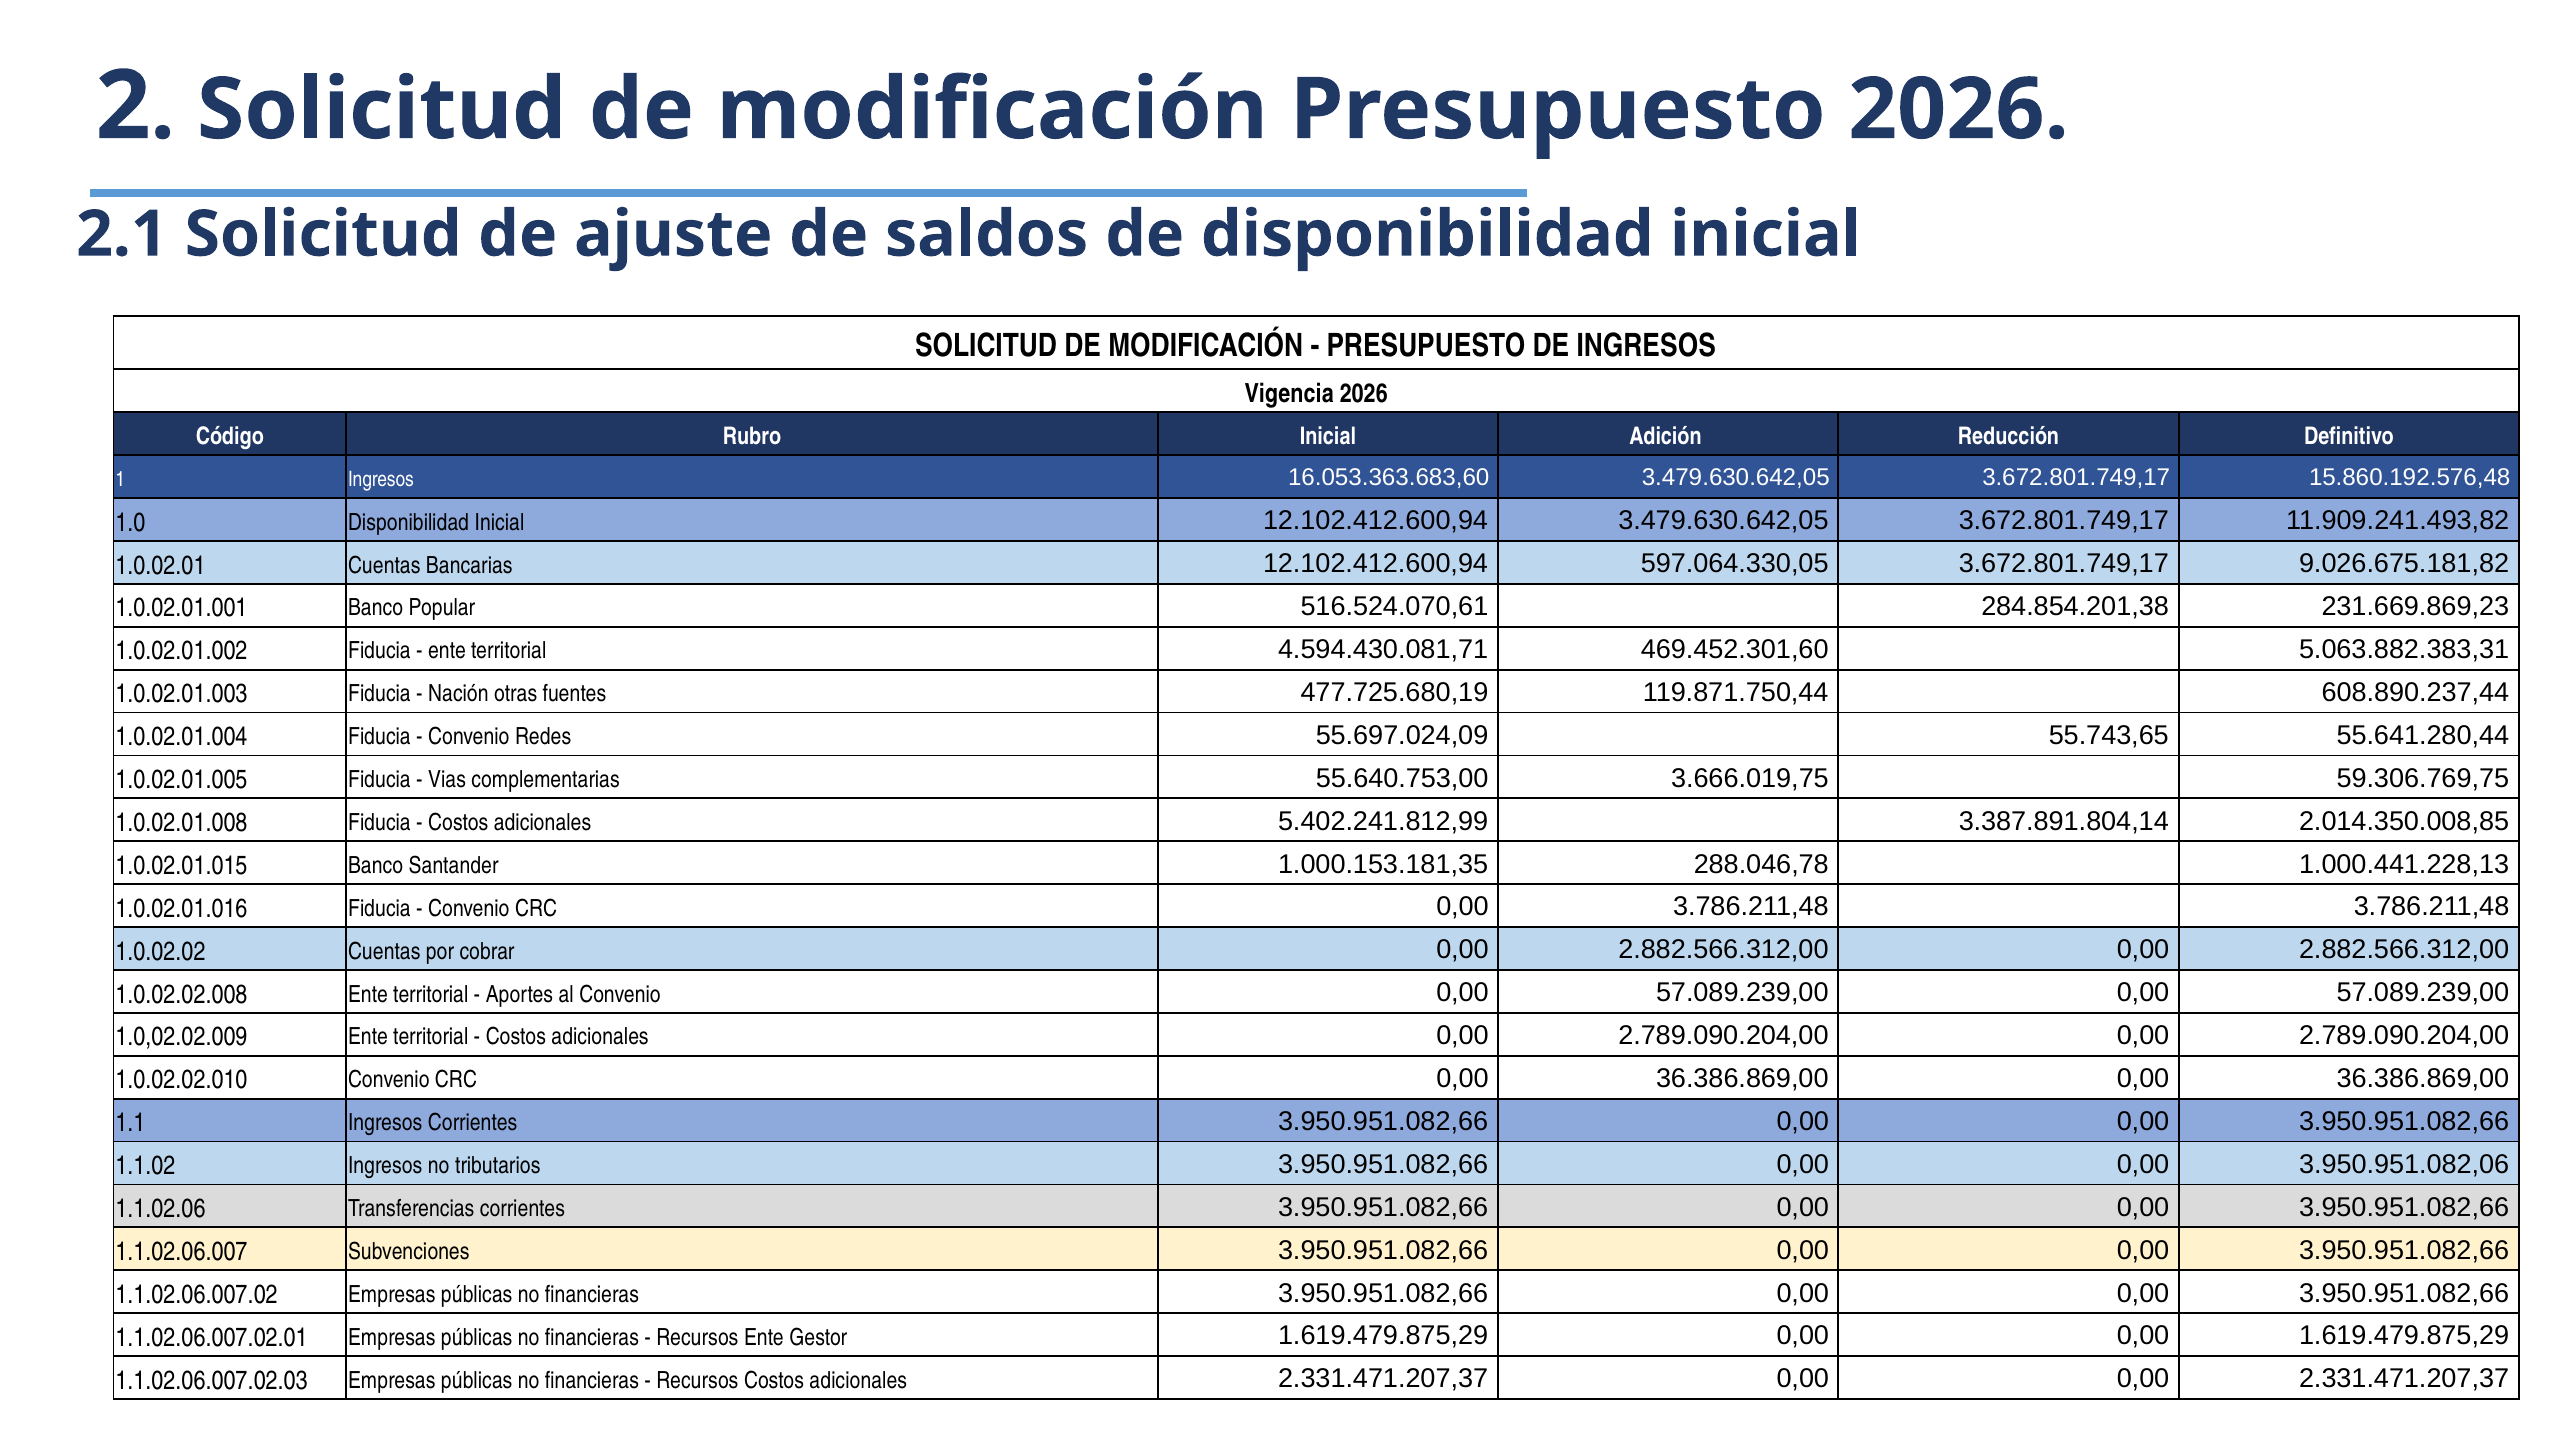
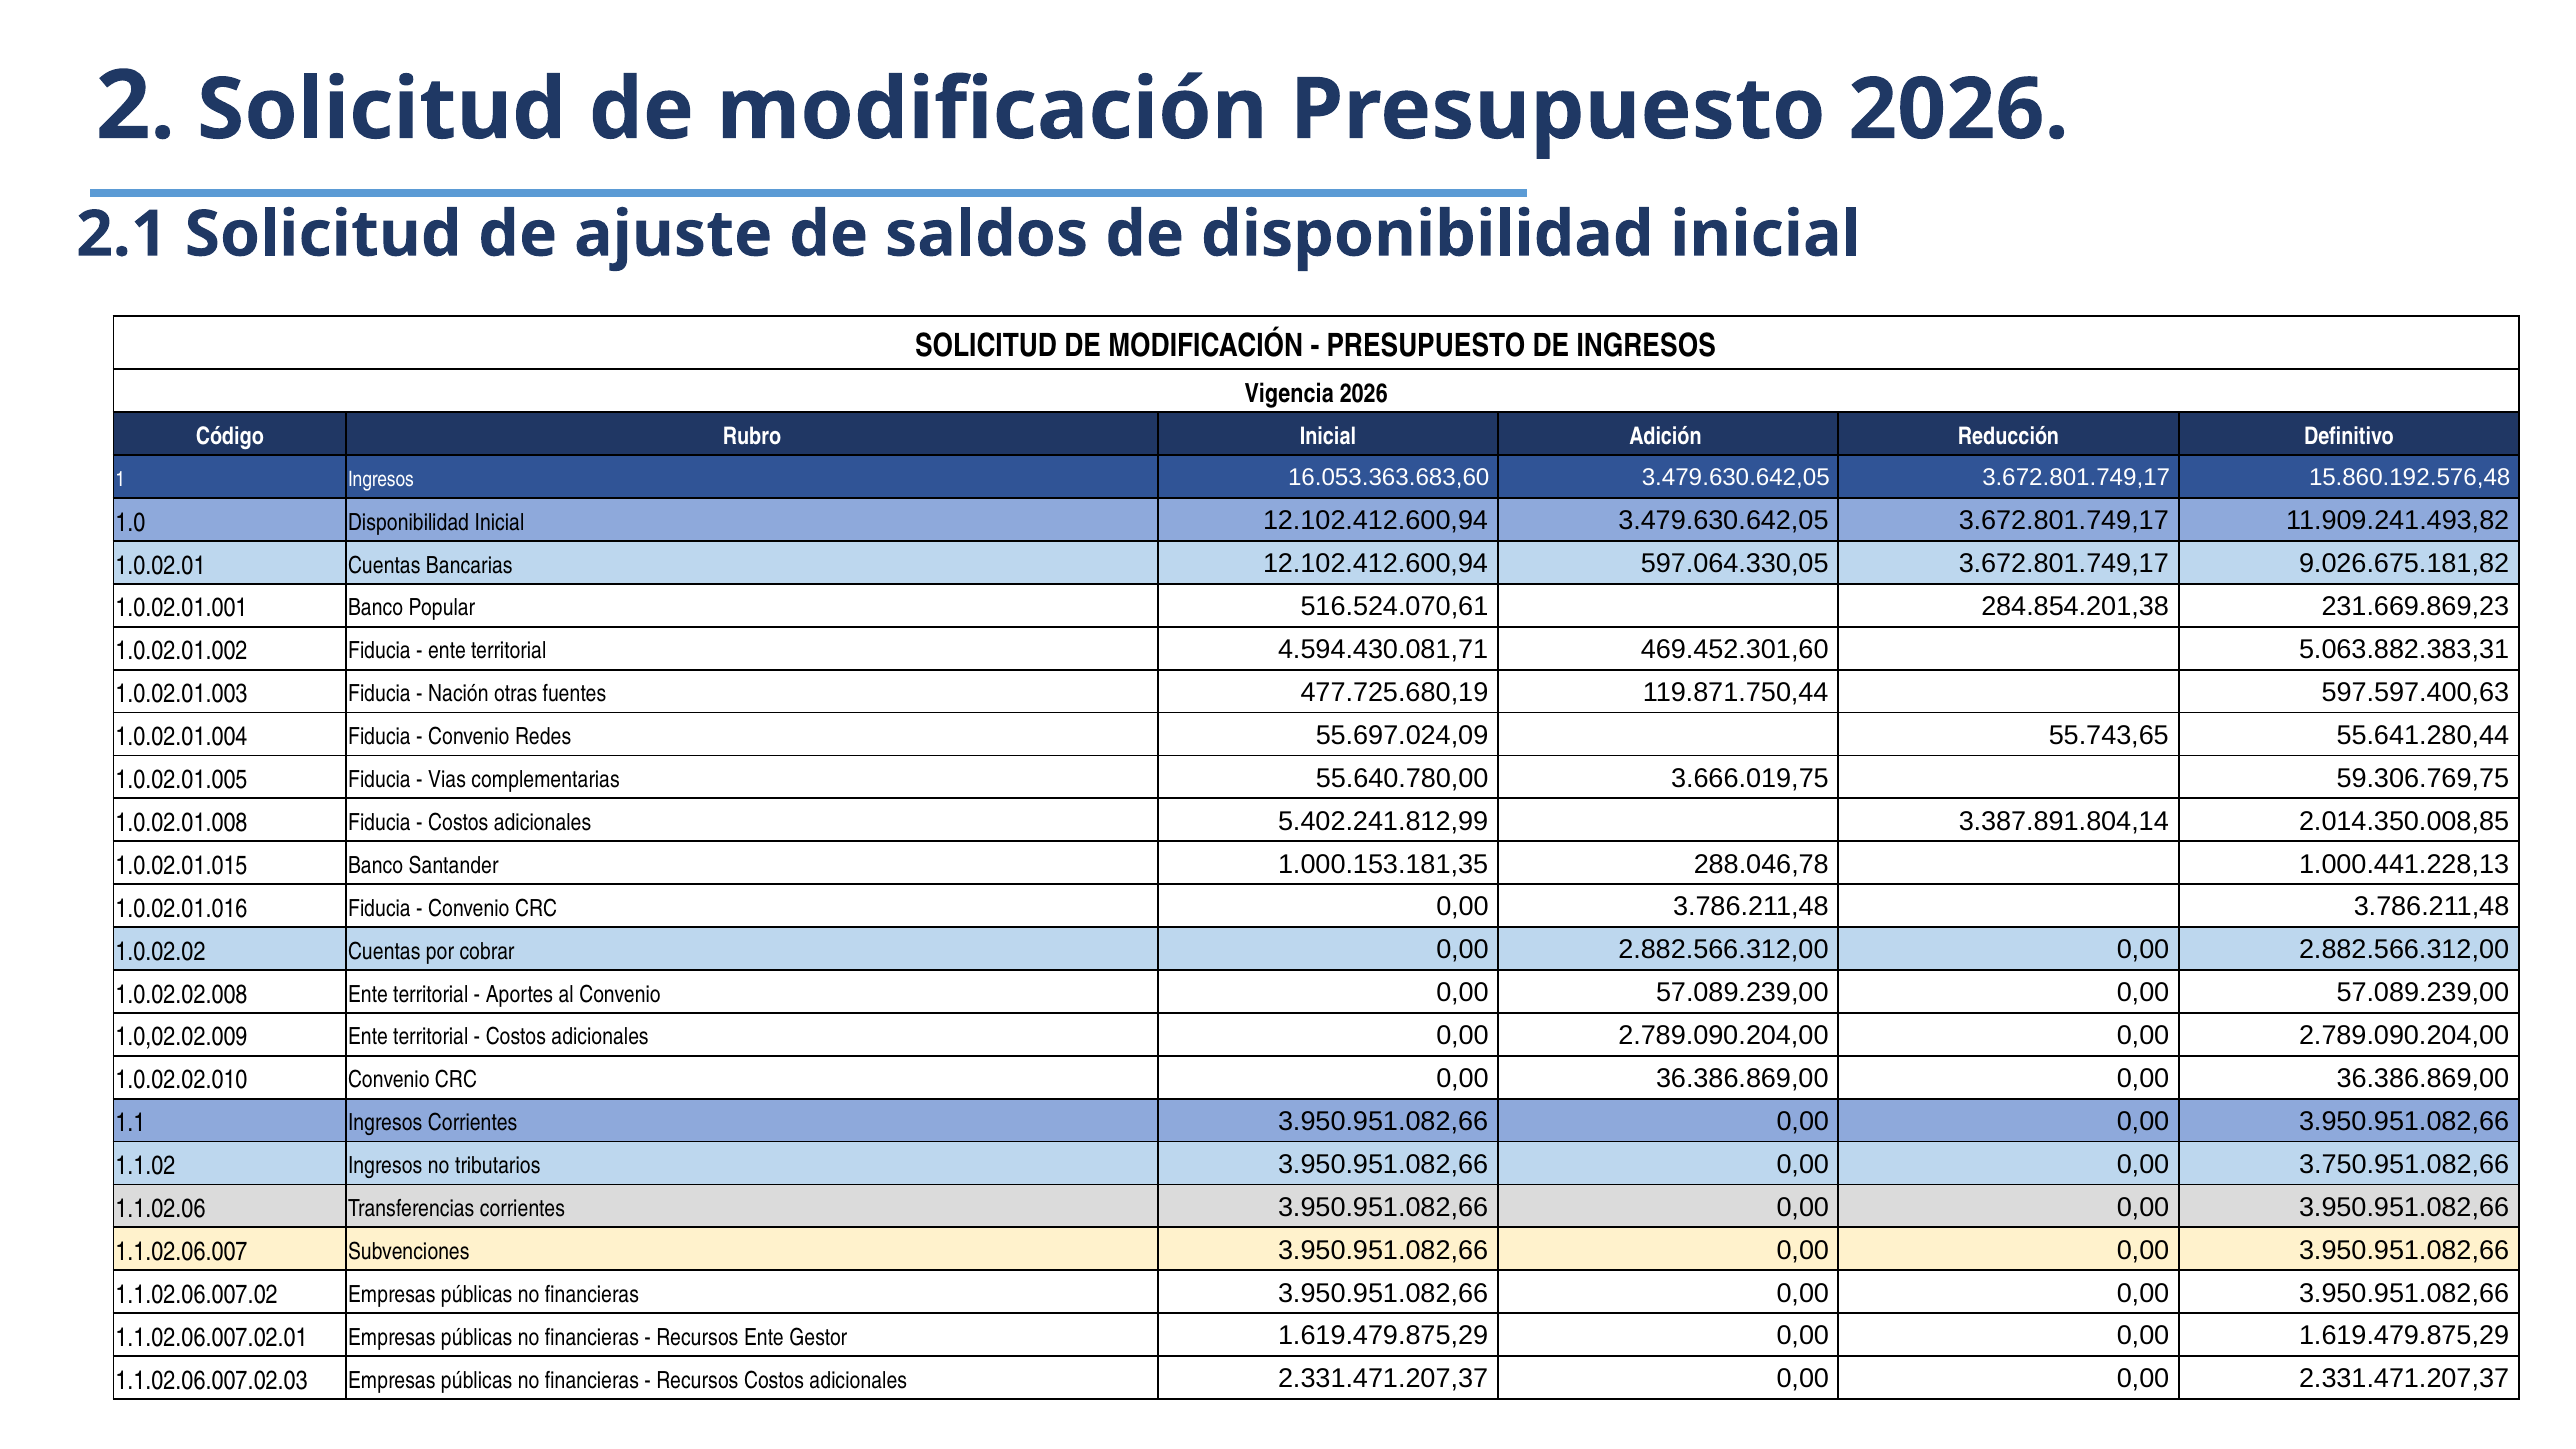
608.890.237,44: 608.890.237,44 -> 597.597.400,63
55.640.753,00: 55.640.753,00 -> 55.640.780,00
3.950.951.082,06: 3.950.951.082,06 -> 3.750.951.082,66
